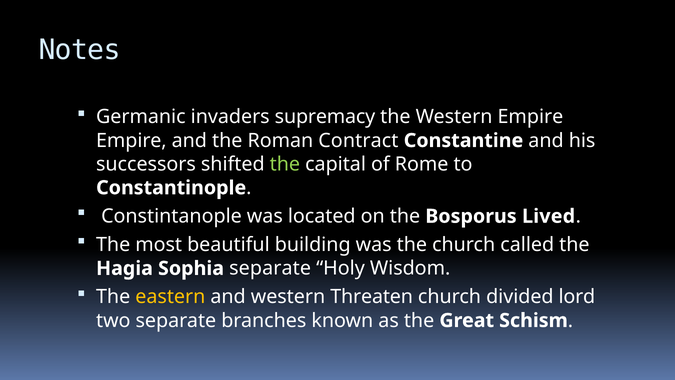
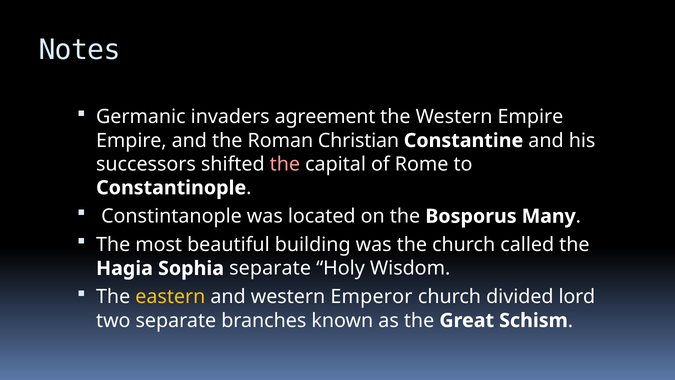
supremacy: supremacy -> agreement
Contract: Contract -> Christian
the at (285, 164) colour: light green -> pink
Lived: Lived -> Many
Threaten: Threaten -> Emperor
